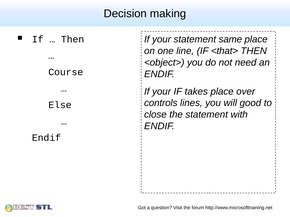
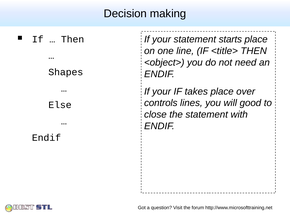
same: same -> starts
<that>: <that> -> <title>
Course: Course -> Shapes
